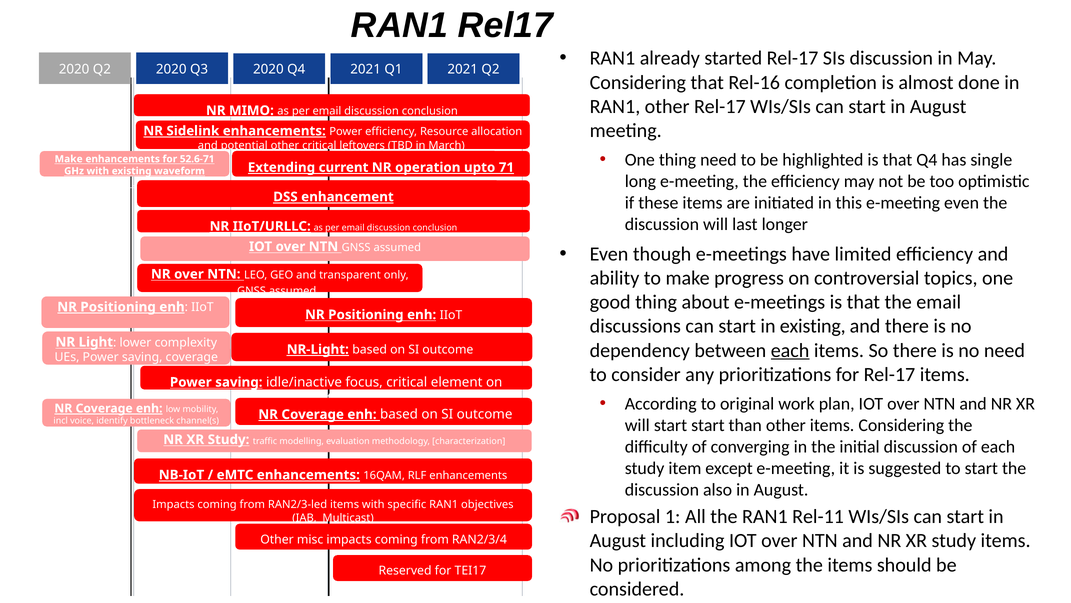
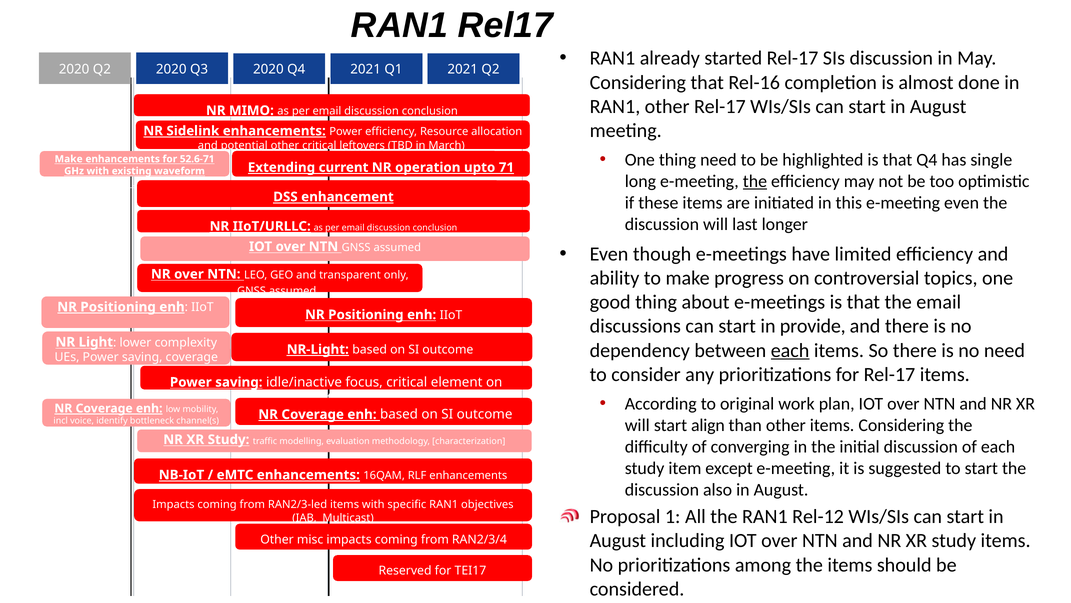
the at (755, 181) underline: none -> present
in existing: existing -> provide
start start: start -> align
Rel-11: Rel-11 -> Rel-12
